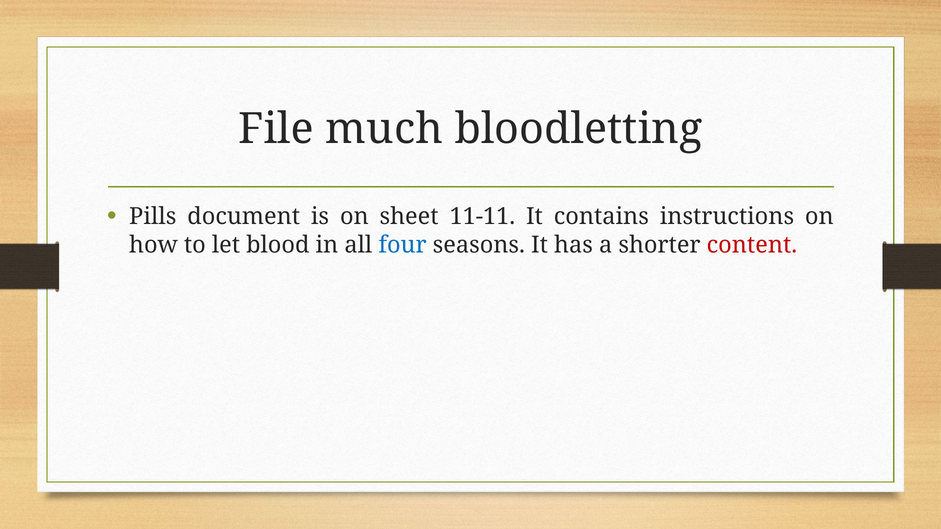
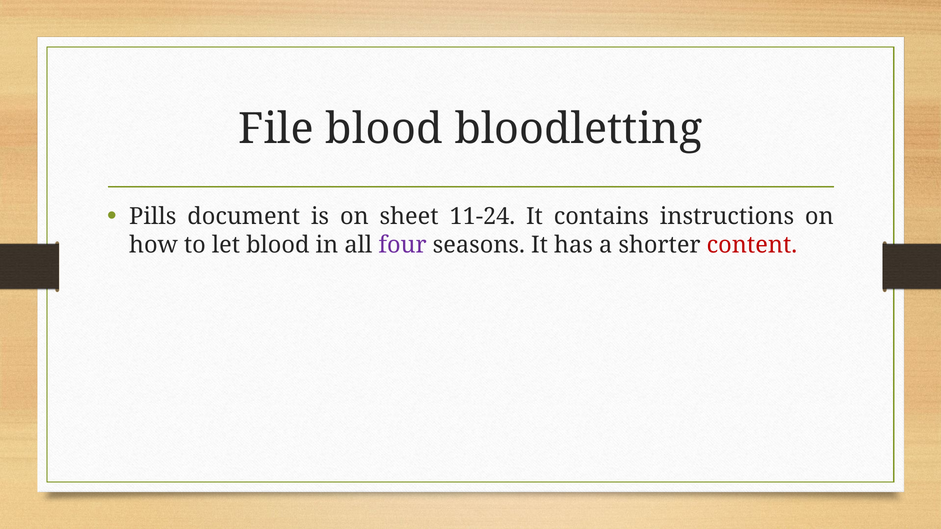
File much: much -> blood
11-11: 11-11 -> 11-24
four colour: blue -> purple
